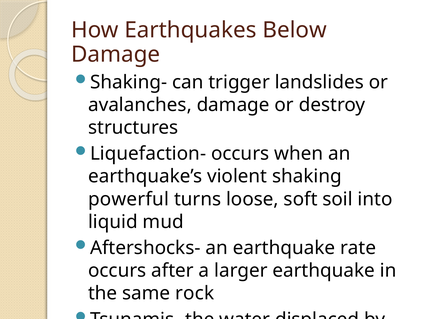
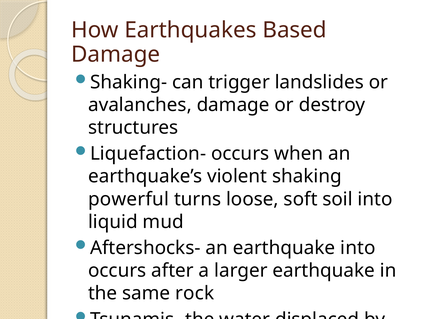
Below: Below -> Based
earthquake rate: rate -> into
